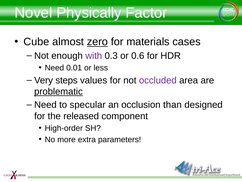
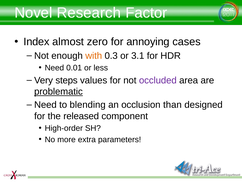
Physically: Physically -> Research
Cube: Cube -> Index
zero underline: present -> none
materials: materials -> annoying
with colour: purple -> orange
0.6: 0.6 -> 3.1
specular: specular -> blending
